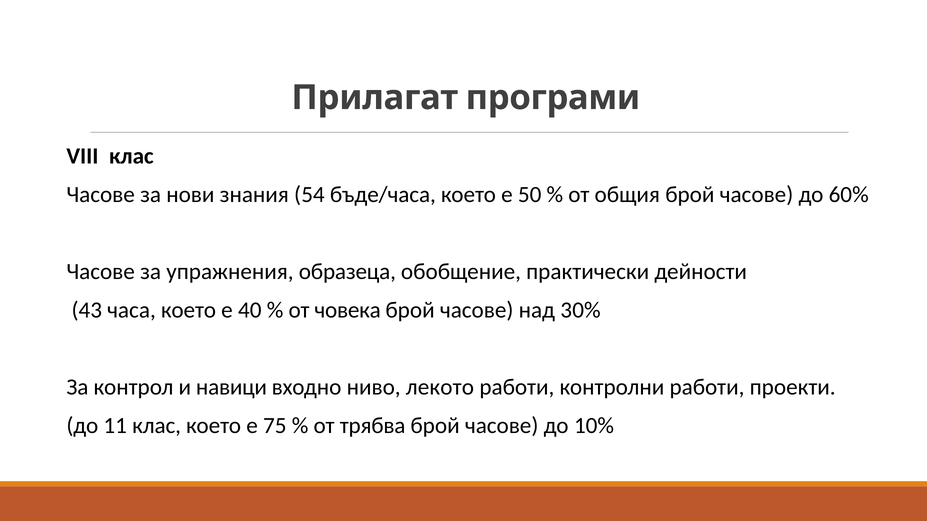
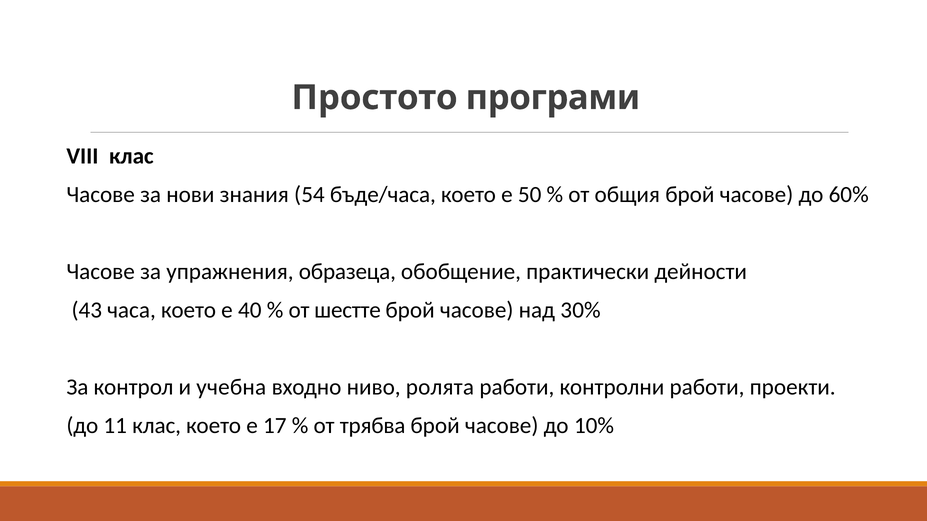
Прилагат: Прилагат -> Простото
човека: човека -> шестте
навици: навици -> учебна
лекото: лекото -> ролята
75: 75 -> 17
